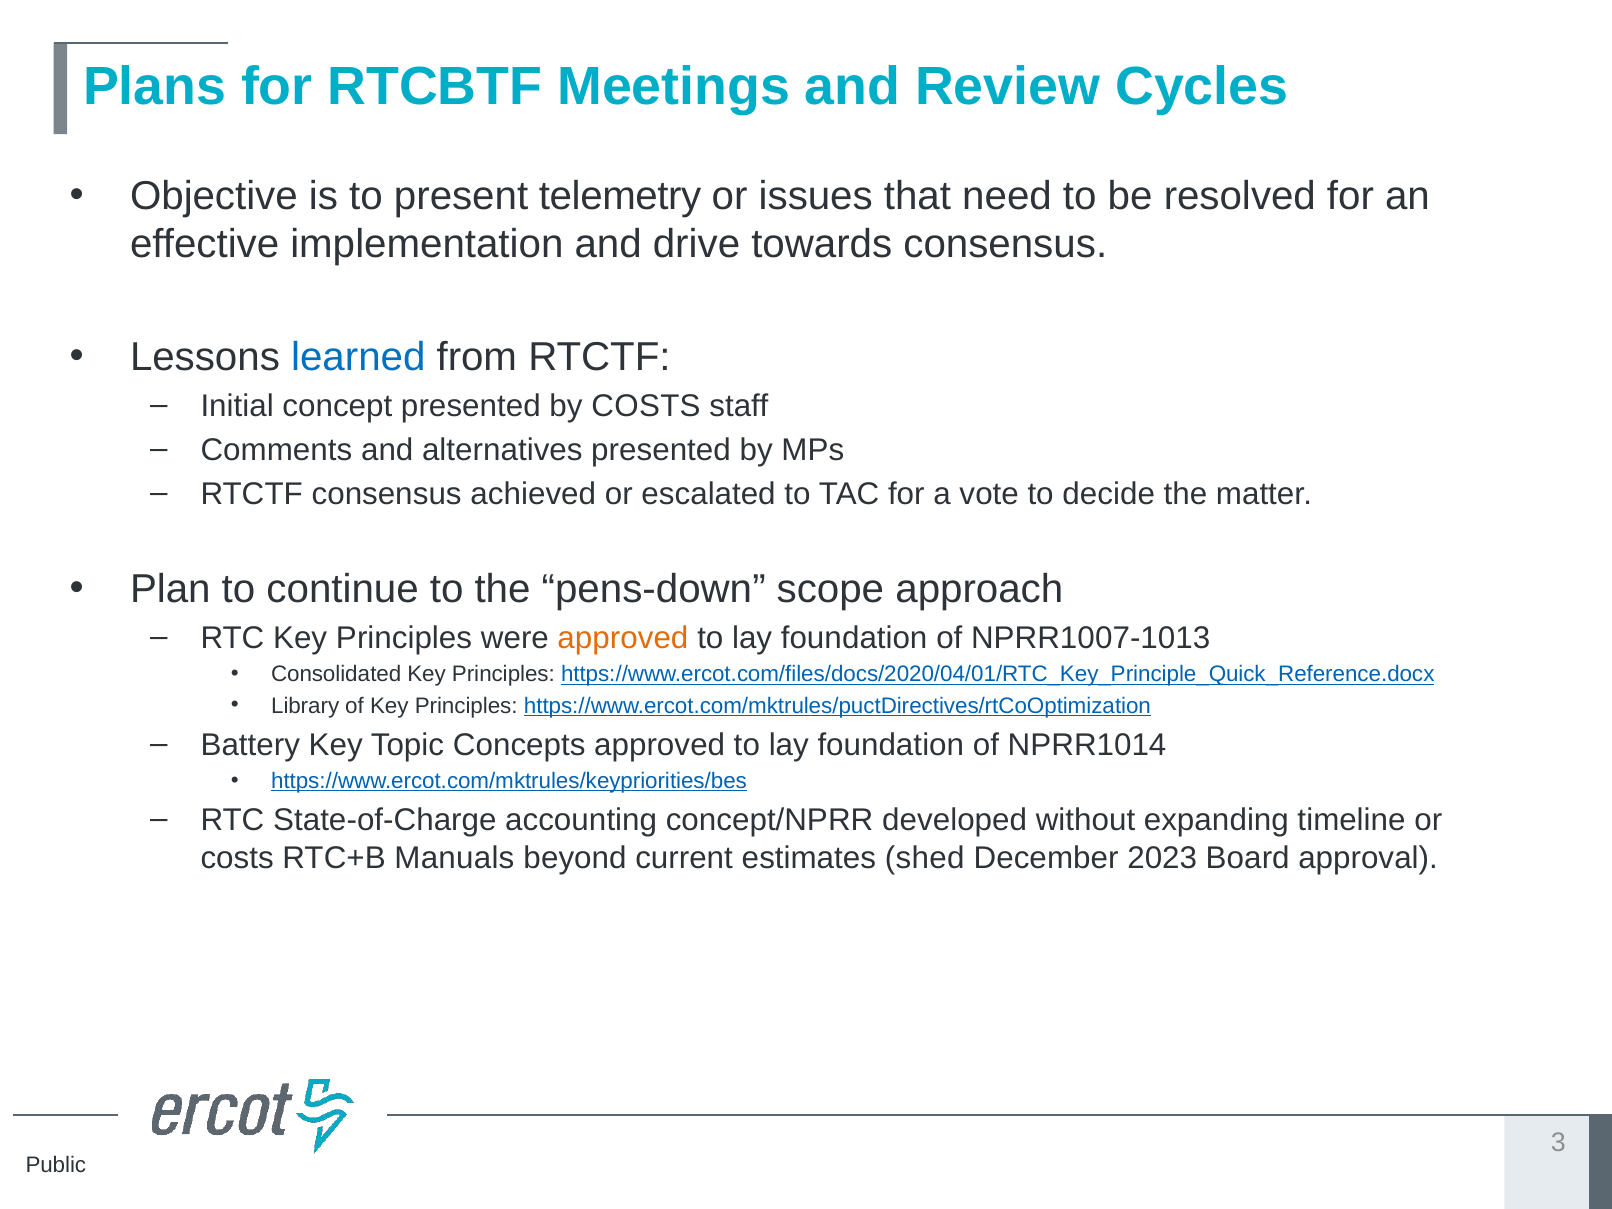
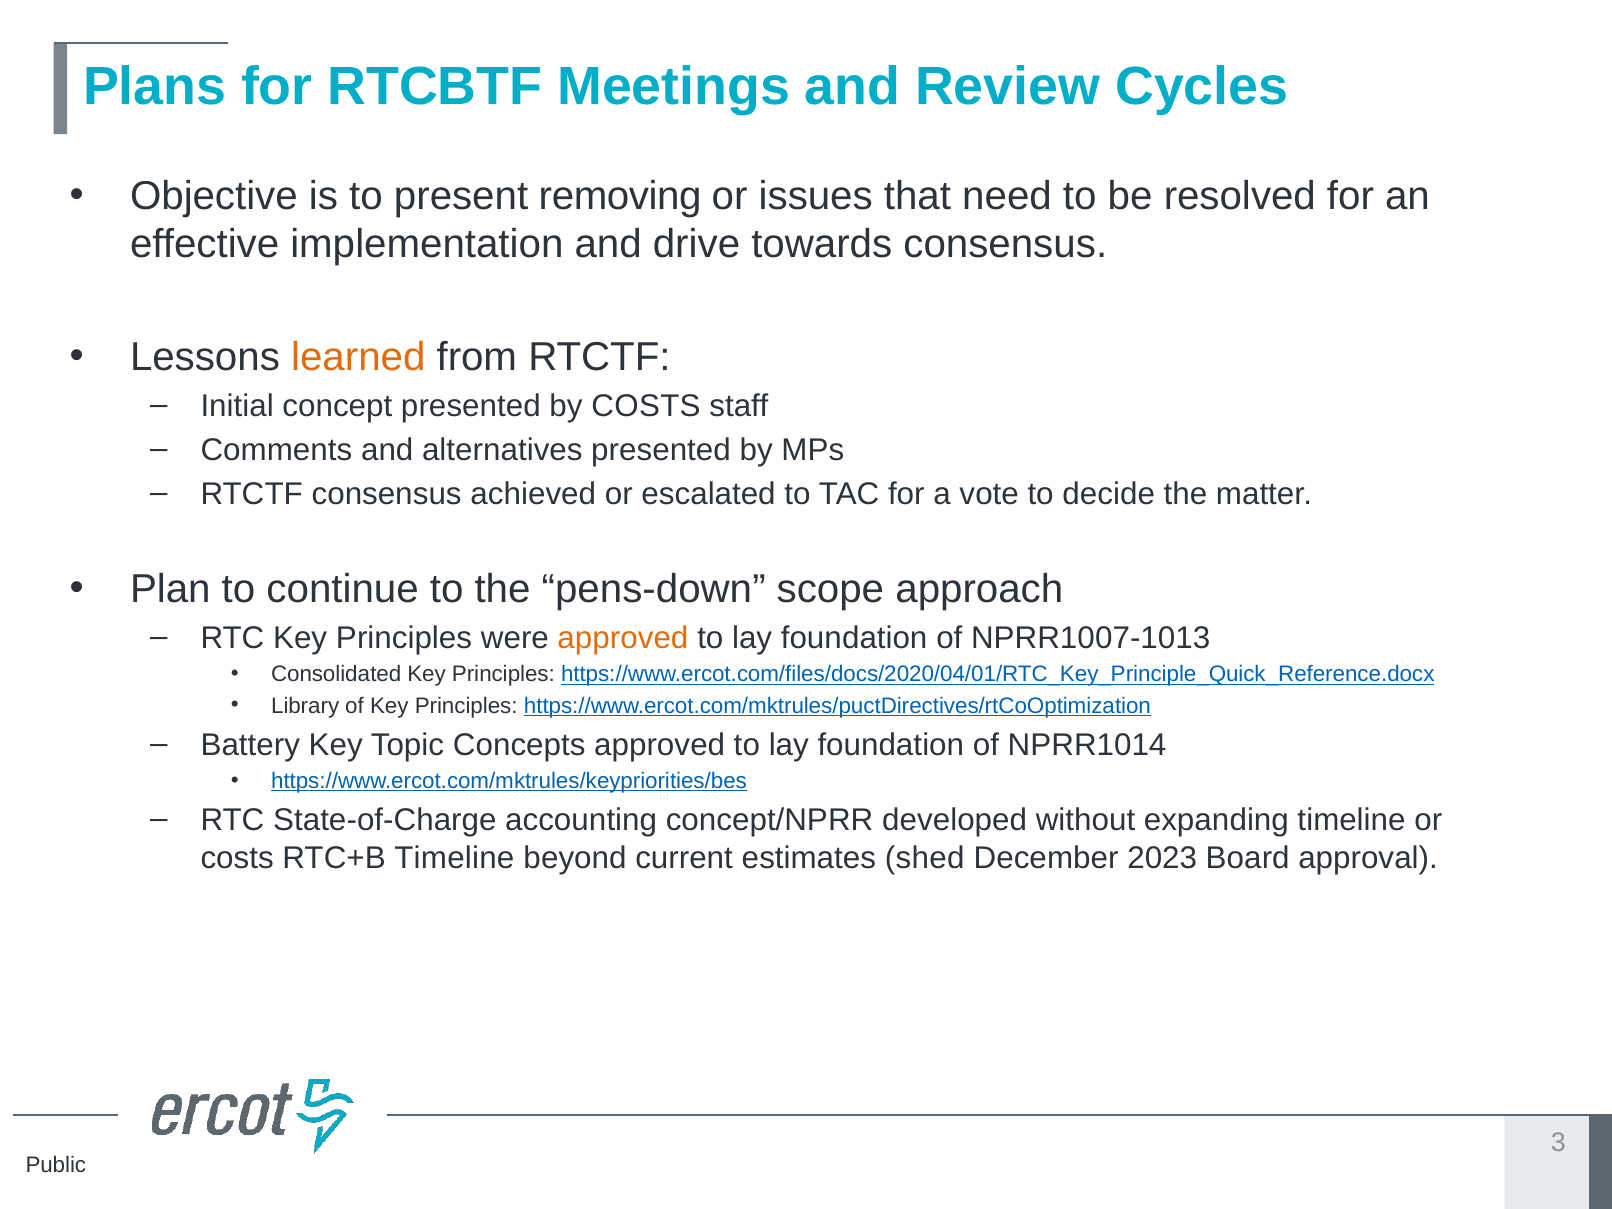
telemetry: telemetry -> removing
learned colour: blue -> orange
RTC+B Manuals: Manuals -> Timeline
